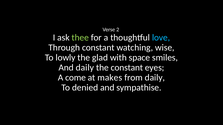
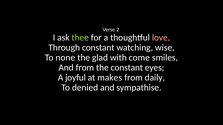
love colour: light blue -> pink
lowly: lowly -> none
space: space -> come
And daily: daily -> from
come: come -> joyful
